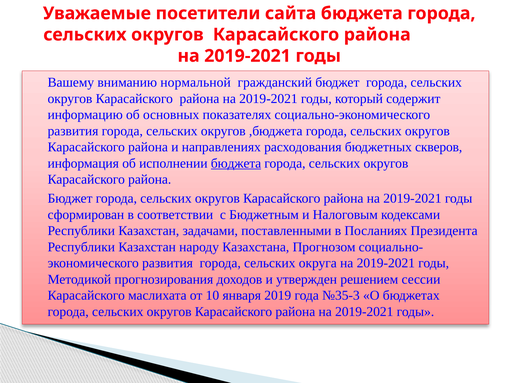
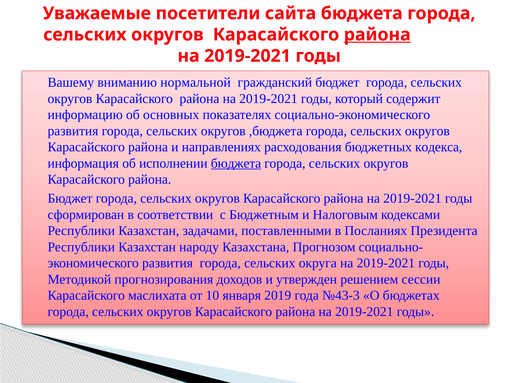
района at (377, 35) underline: none -> present
скверов: скверов -> кодекса
№35-3: №35-3 -> №43-3
